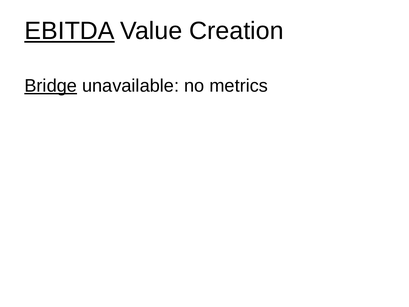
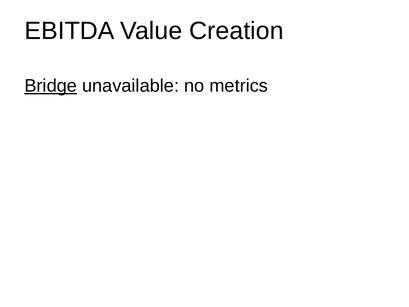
EBITDA underline: present -> none
